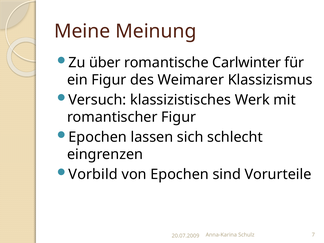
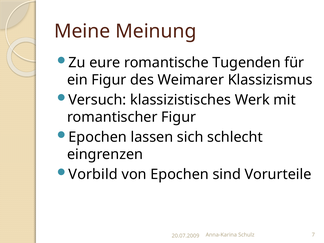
über: über -> eure
Carlwinter: Carlwinter -> Tugenden
